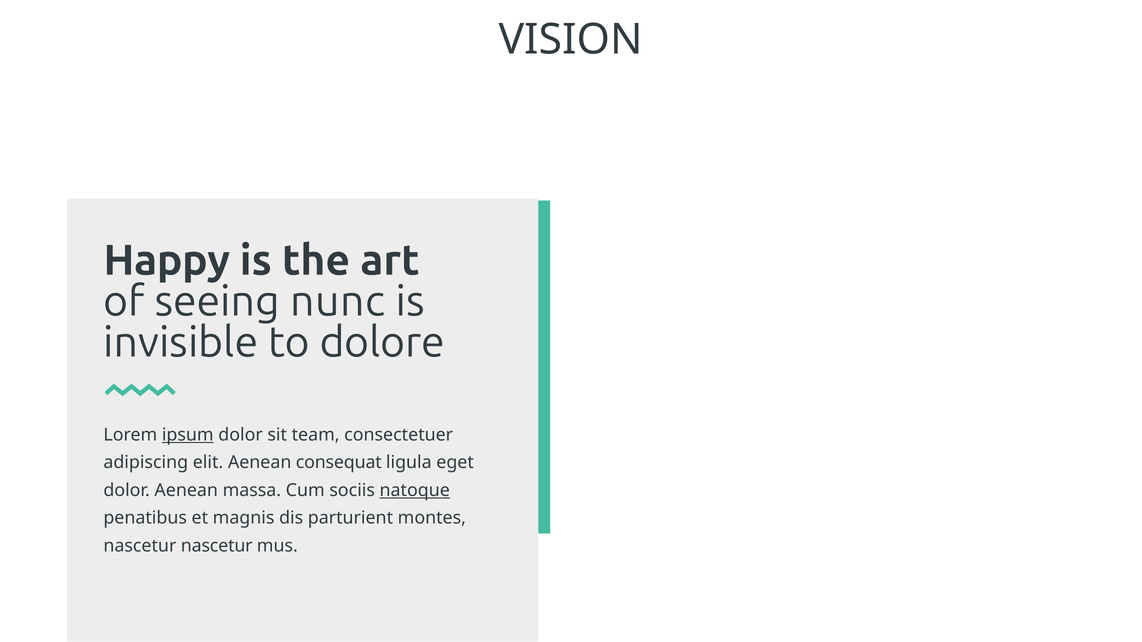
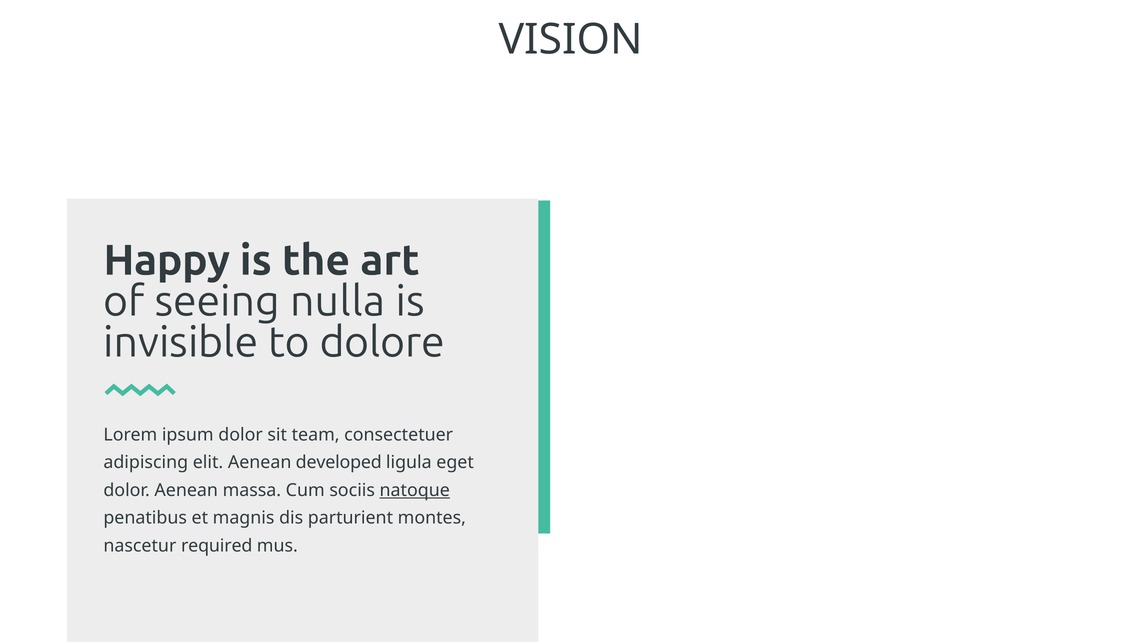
nunc: nunc -> nulla
ipsum underline: present -> none
consequat: consequat -> developed
nascetur nascetur: nascetur -> required
